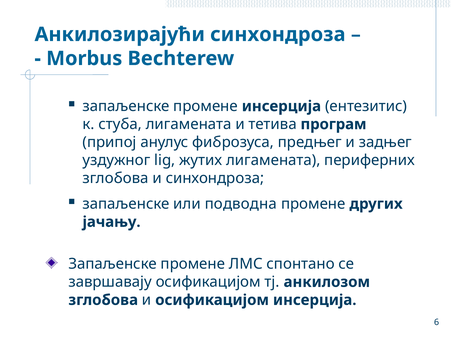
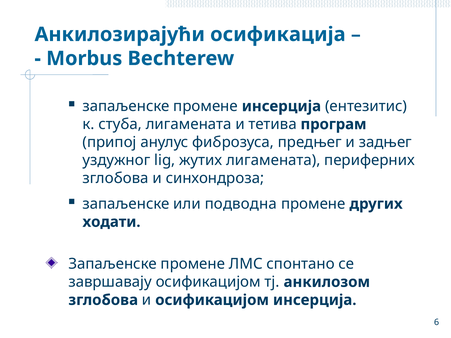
Анкилозирајући синхондроза: синхондроза -> осификација
јачању: јачању -> ходати
